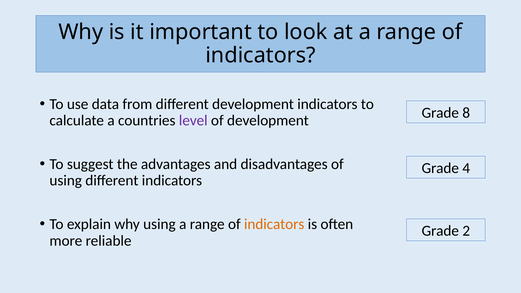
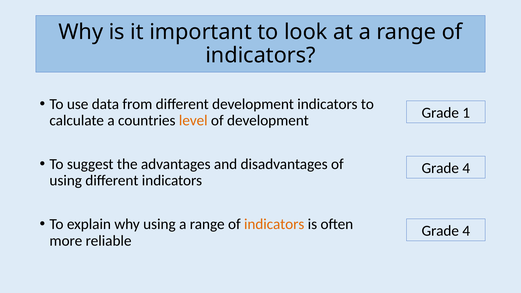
8: 8 -> 1
level colour: purple -> orange
2 at (466, 231): 2 -> 4
